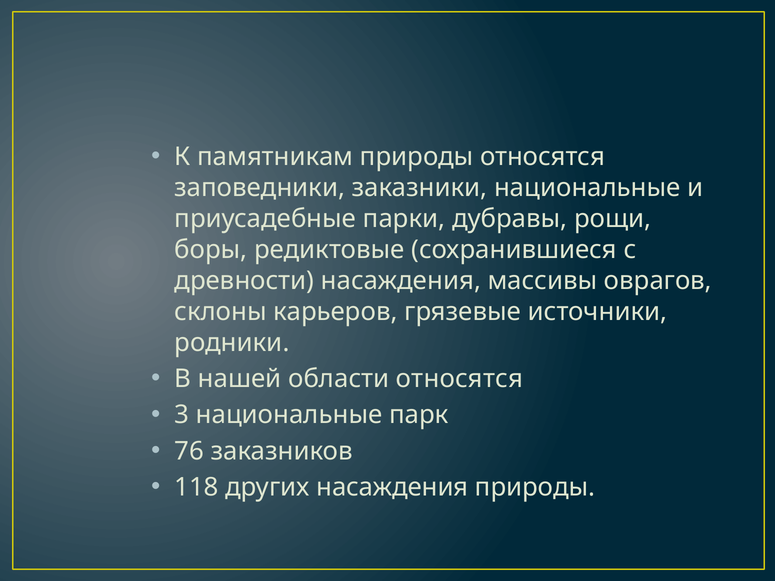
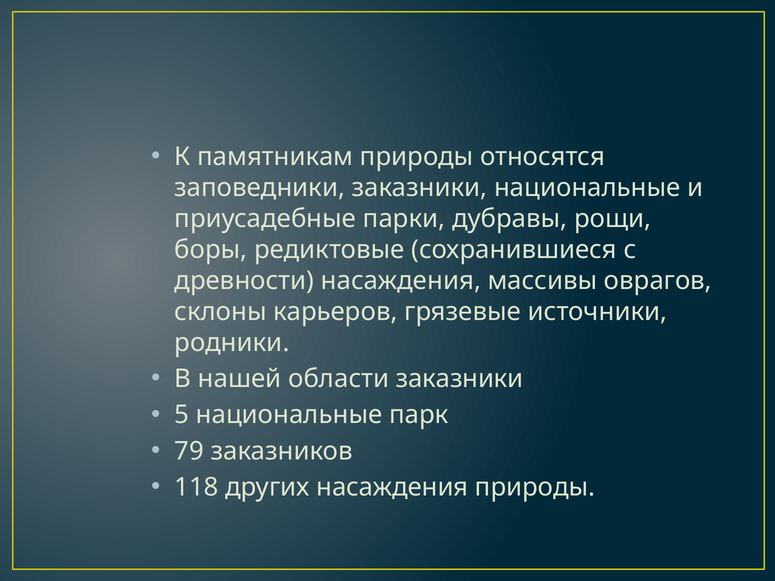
области относятся: относятся -> заказники
3: 3 -> 5
76: 76 -> 79
